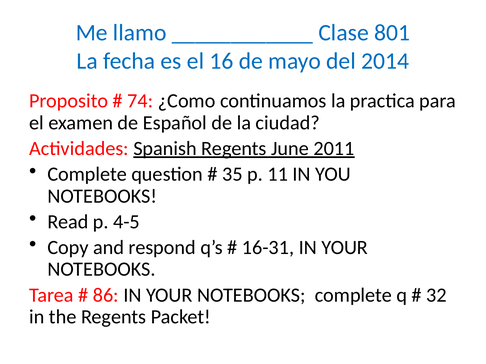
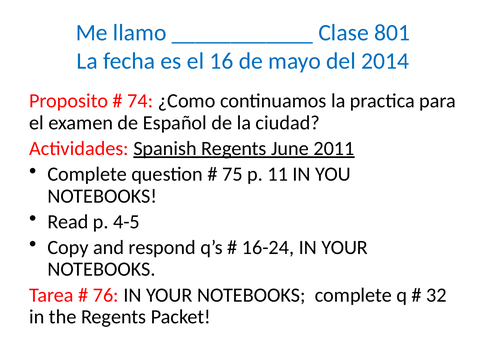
35: 35 -> 75
16-31: 16-31 -> 16-24
86: 86 -> 76
